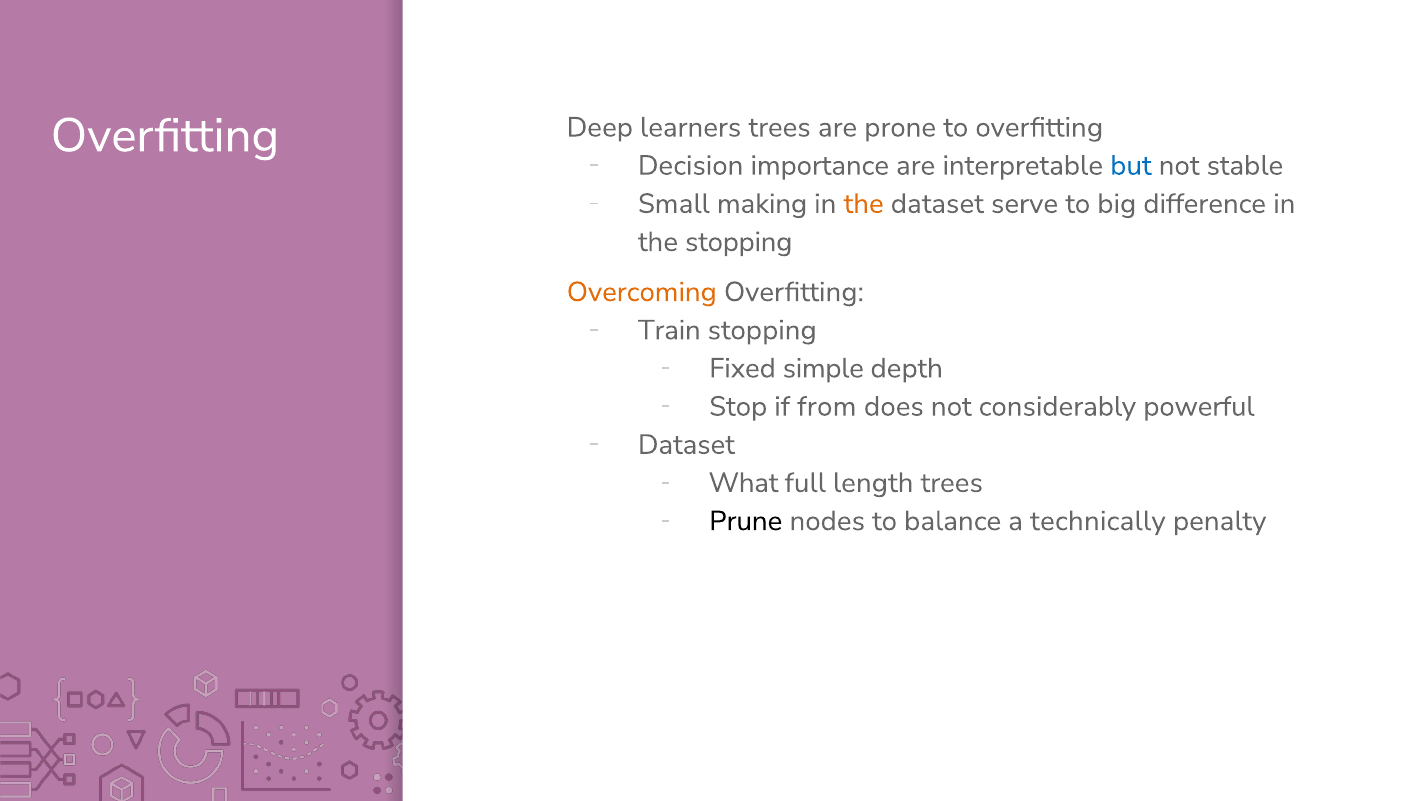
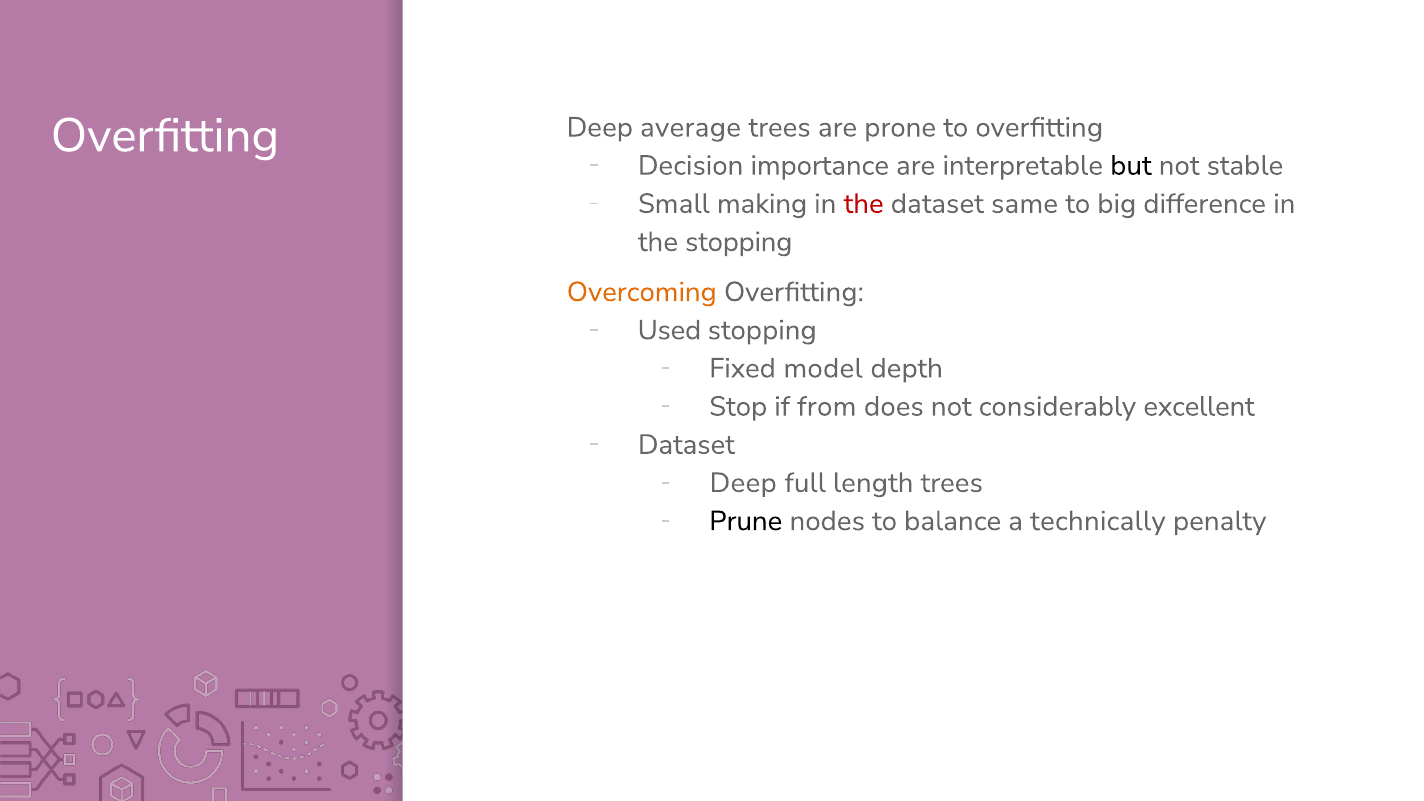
learners: learners -> average
but colour: blue -> black
the at (864, 204) colour: orange -> red
serve: serve -> same
Train: Train -> Used
simple: simple -> model
powerful: powerful -> excellent
What at (743, 483): What -> Deep
